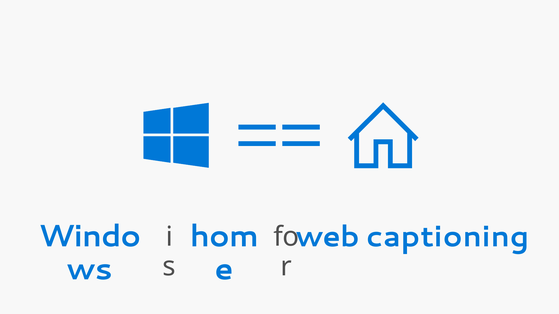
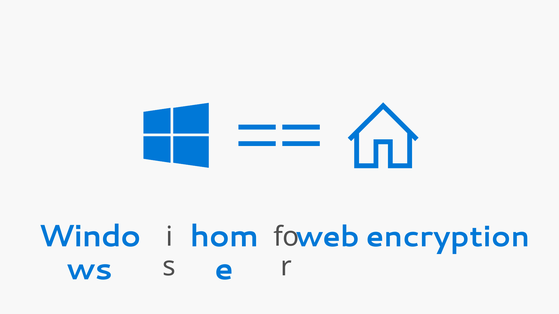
captioning: captioning -> encryption
